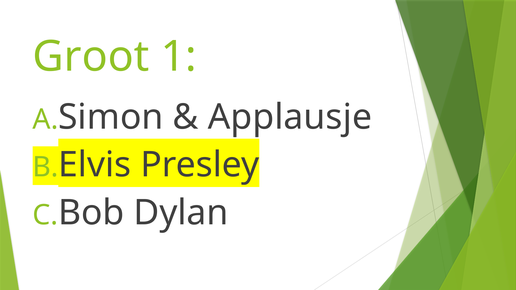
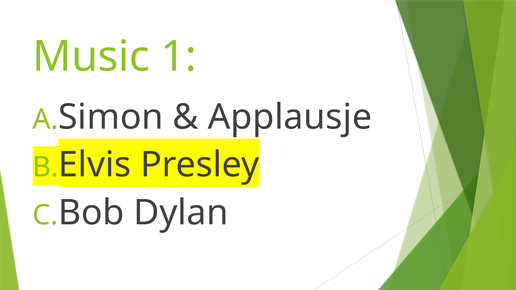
Groot: Groot -> Music
